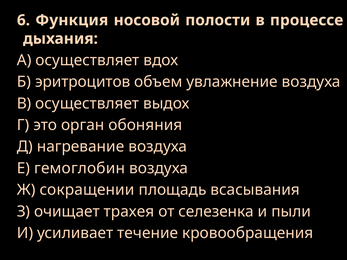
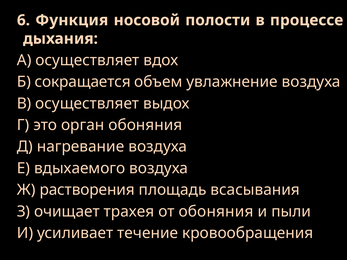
эритроцитов: эритроцитов -> сокращается
гемоглобин: гемоглобин -> вдыхаемого
сокращении: сокращении -> растворения
от селезенка: селезенка -> обоняния
